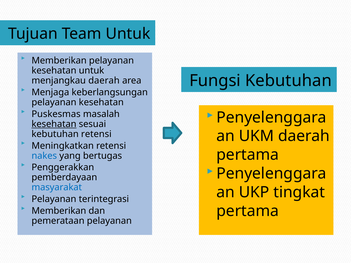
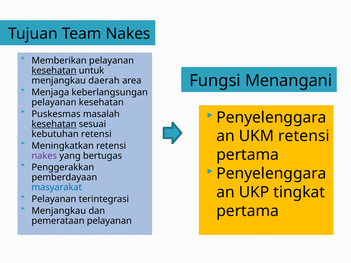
Team Untuk: Untuk -> Nakes
kesehatan at (54, 71) underline: none -> present
Fungsi Kebutuhan: Kebutuhan -> Menangani
UKM daerah: daerah -> retensi
nakes at (44, 156) colour: blue -> purple
Memberikan at (59, 211): Memberikan -> Menjangkau
